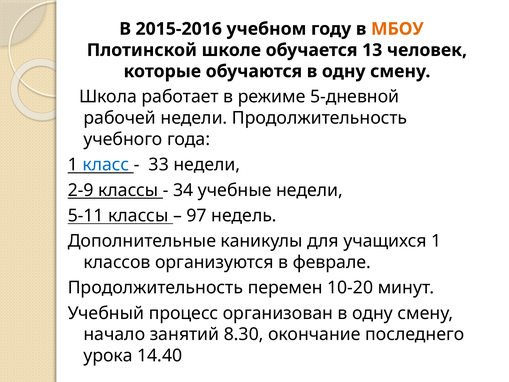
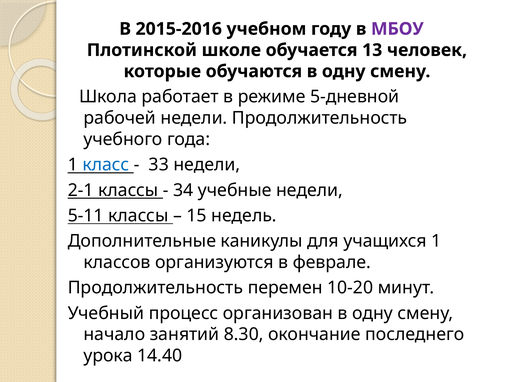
МБОУ colour: orange -> purple
2-9: 2-9 -> 2-1
97: 97 -> 15
